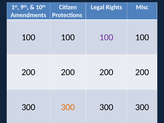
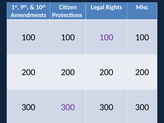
300 at (68, 107) colour: orange -> purple
